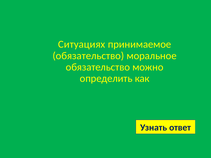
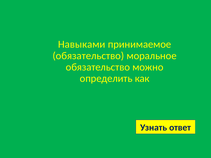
Ситуациях: Ситуациях -> Навыками
